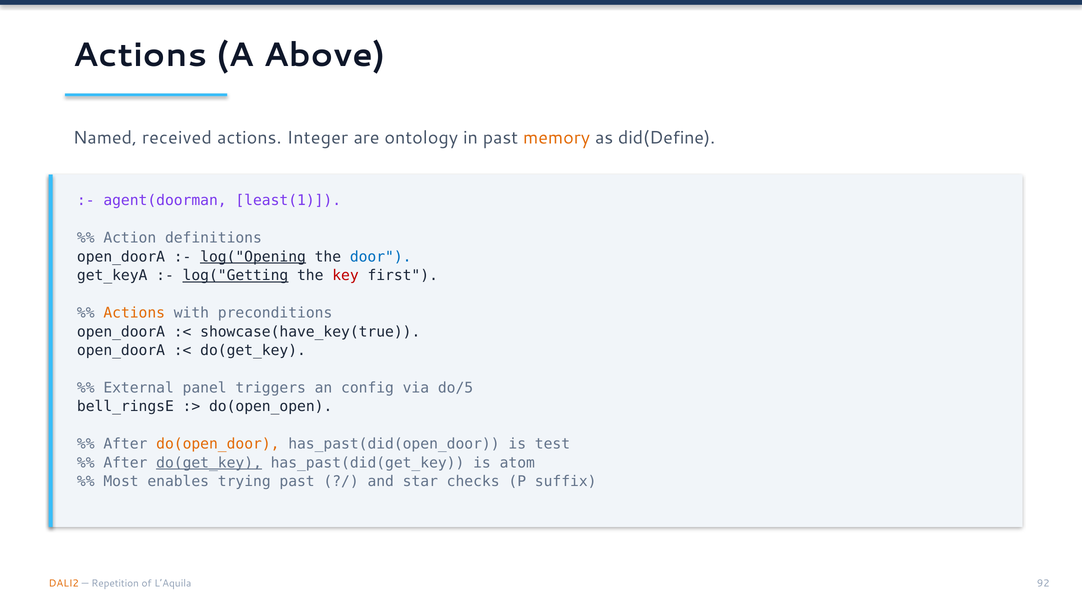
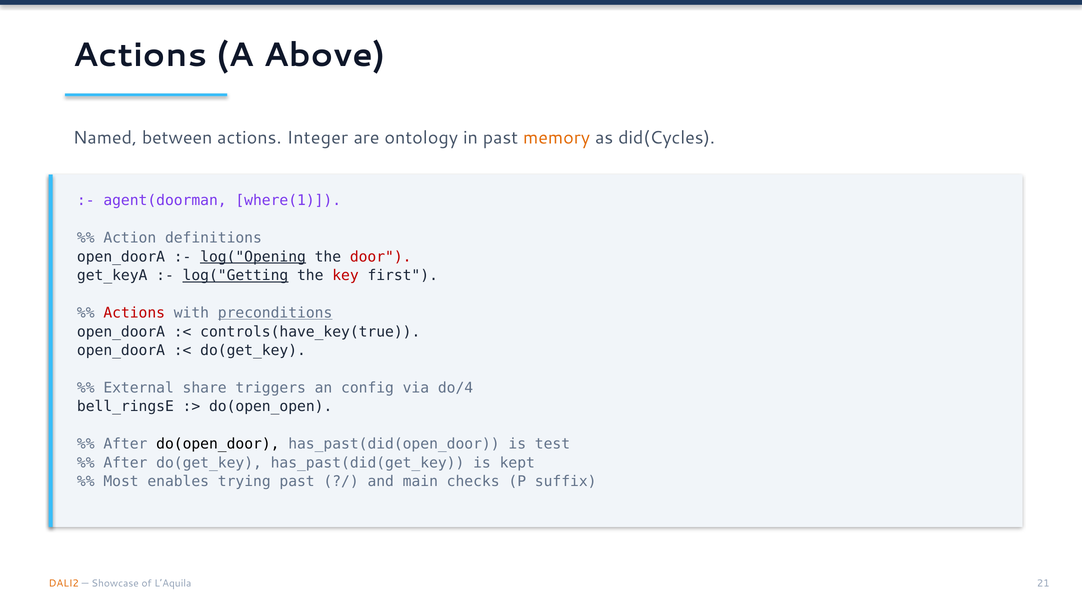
received: received -> between
did(Define: did(Define -> did(Cycles
least(1: least(1 -> where(1
door colour: blue -> red
Actions at (134, 313) colour: orange -> red
preconditions underline: none -> present
showcase(have_key(true: showcase(have_key(true -> controls(have_key(true
panel: panel -> share
do/5: do/5 -> do/4
do(open_door colour: orange -> black
do(get_key at (209, 463) underline: present -> none
atom: atom -> kept
star: star -> main
Repetition: Repetition -> Showcase
92: 92 -> 21
